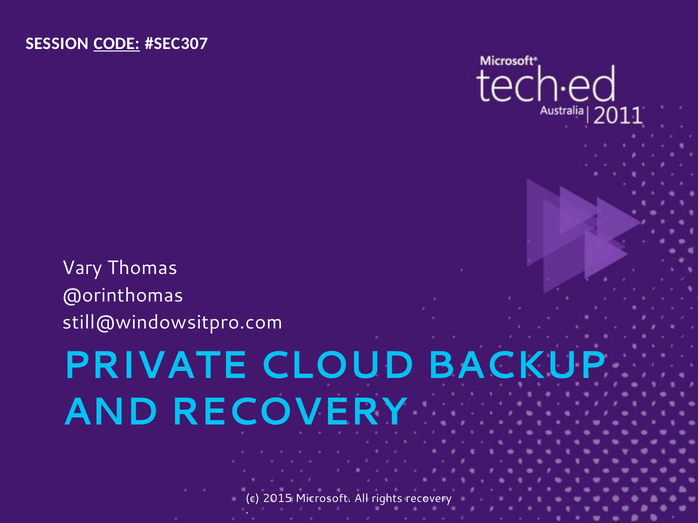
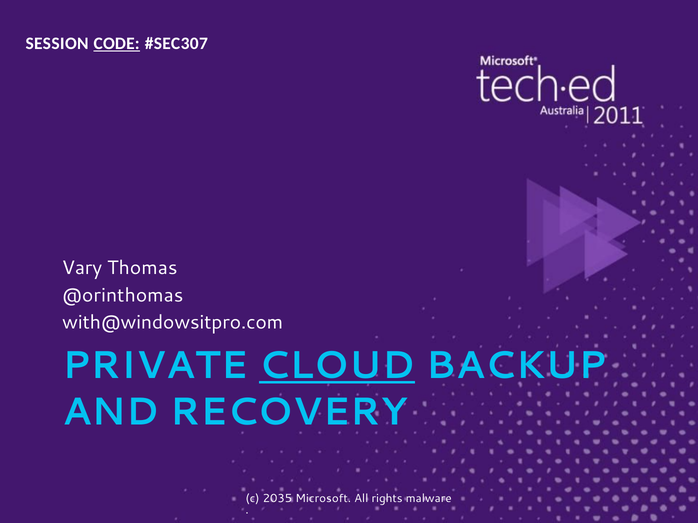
still@windowsitpro.com: still@windowsitpro.com -> with@windowsitpro.com
CLOUD underline: none -> present
2015: 2015 -> 2035
rights recovery: recovery -> malware
